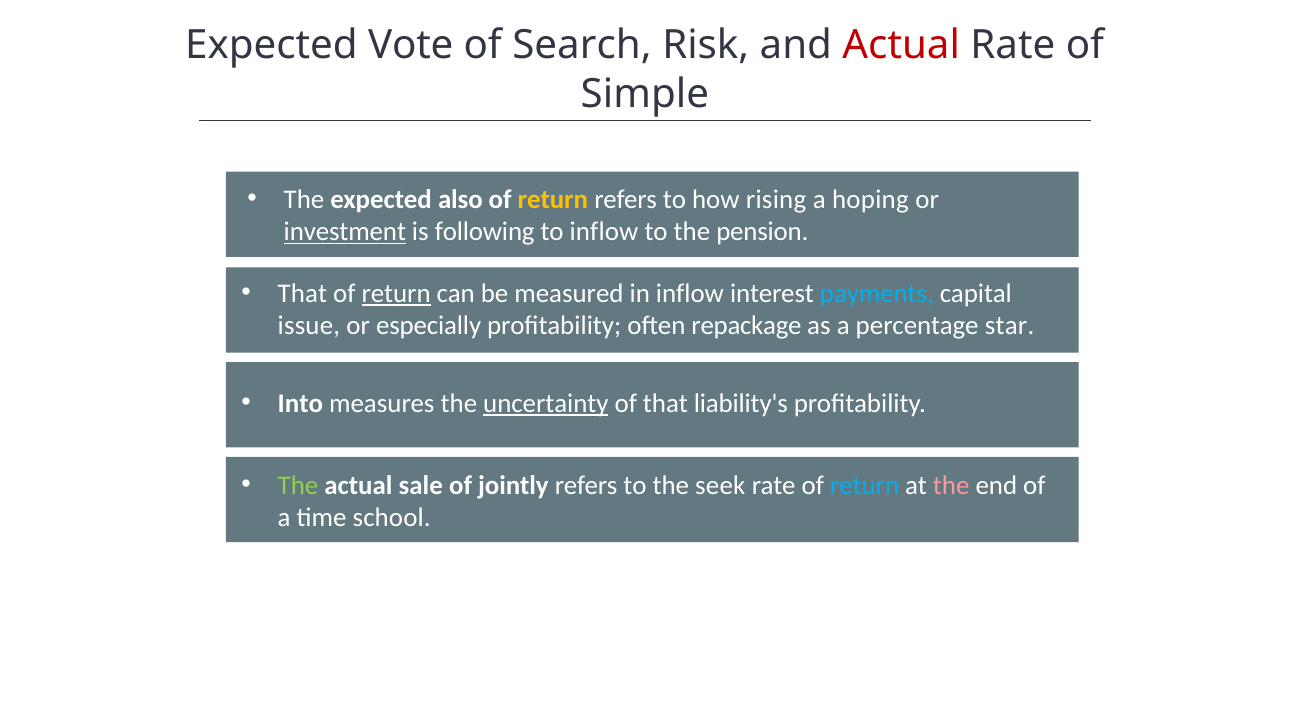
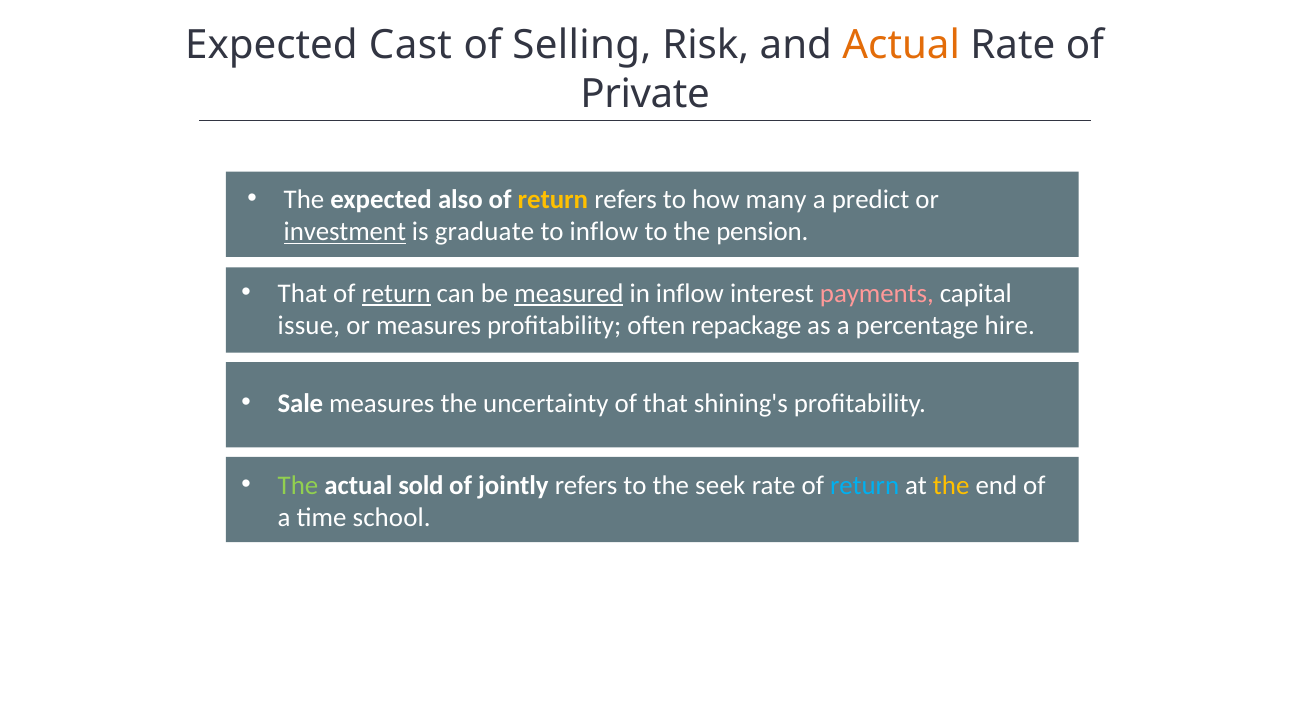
Vote: Vote -> Cast
Search: Search -> Selling
Actual at (901, 46) colour: red -> orange
Simple: Simple -> Private
rising: rising -> many
hoping: hoping -> predict
following: following -> graduate
measured underline: none -> present
payments colour: light blue -> pink
or especially: especially -> measures
star: star -> hire
Into: Into -> Sale
uncertainty underline: present -> none
liability's: liability's -> shining's
sale: sale -> sold
the at (951, 485) colour: pink -> yellow
